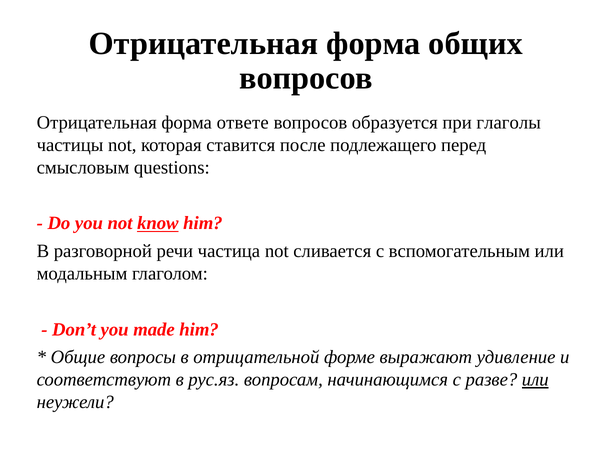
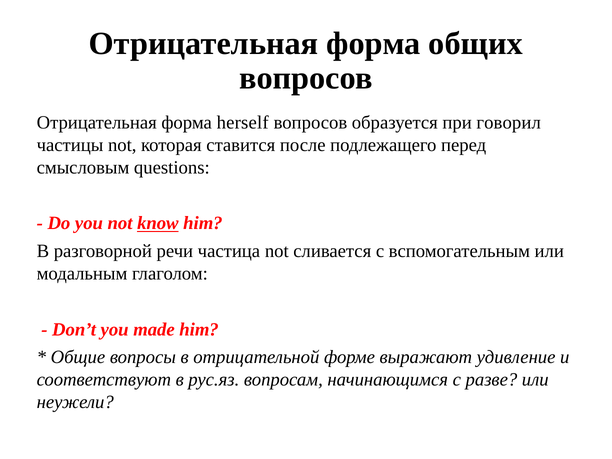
ответе: ответе -> herself
глаголы: глаголы -> говорил
или at (535, 380) underline: present -> none
